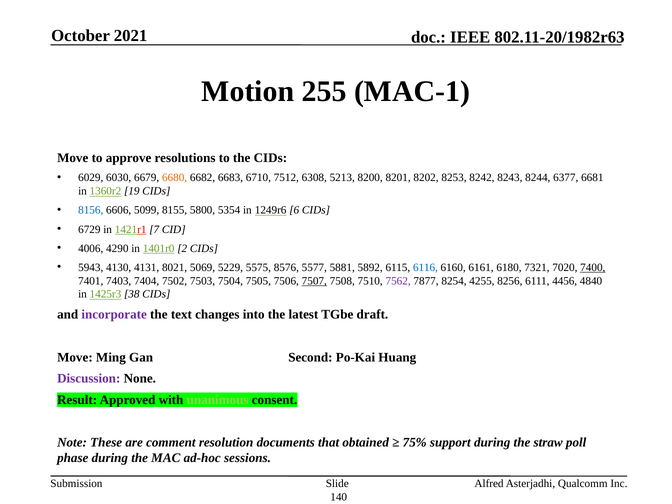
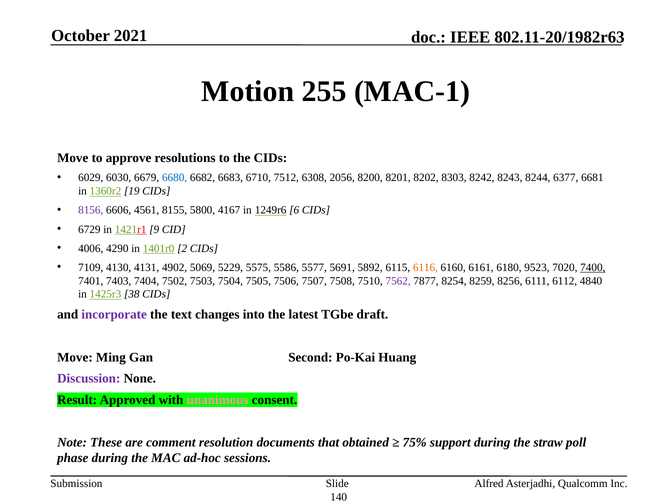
6680 colour: orange -> blue
5213: 5213 -> 2056
8253: 8253 -> 8303
8156 colour: blue -> purple
5099: 5099 -> 4561
5354: 5354 -> 4167
7: 7 -> 9
5943: 5943 -> 7109
8021: 8021 -> 4902
8576: 8576 -> 5586
5881: 5881 -> 5691
6116 colour: blue -> orange
7321: 7321 -> 9523
7507 underline: present -> none
4255: 4255 -> 8259
4456: 4456 -> 6112
unanimous colour: light green -> pink
